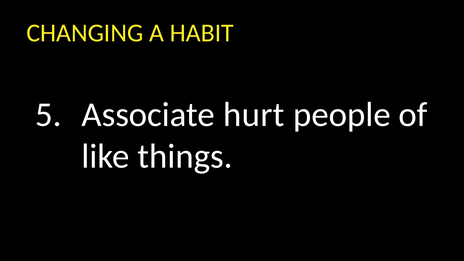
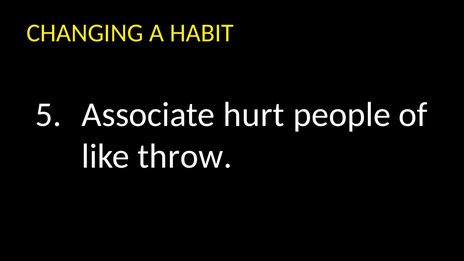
things: things -> throw
